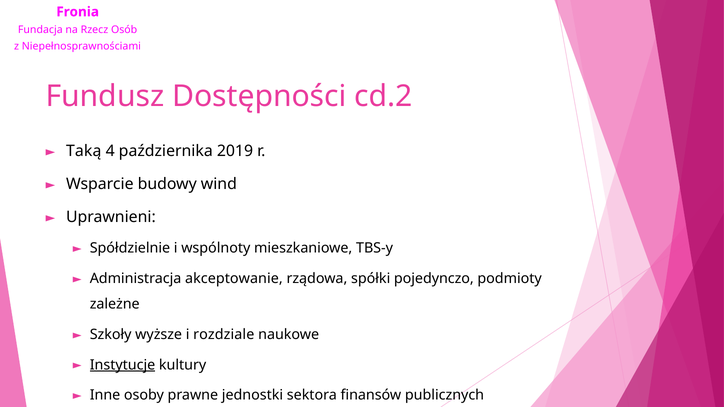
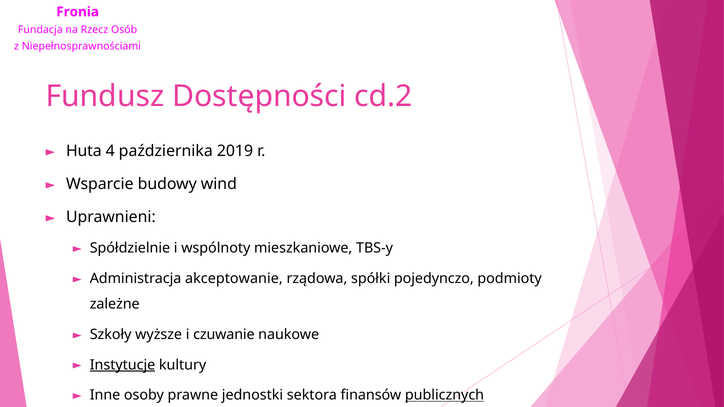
Taką: Taką -> Huta
rozdziale: rozdziale -> czuwanie
publicznych underline: none -> present
